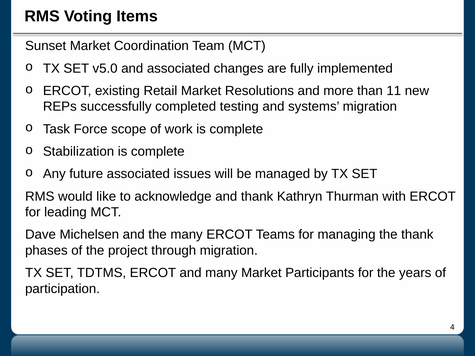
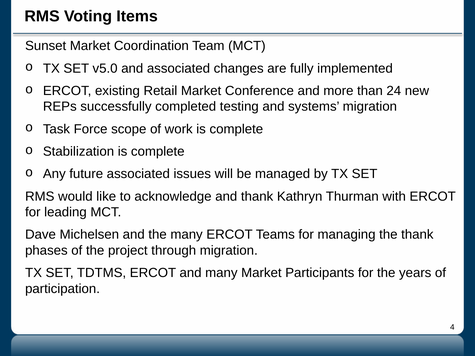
Resolutions: Resolutions -> Conference
11: 11 -> 24
